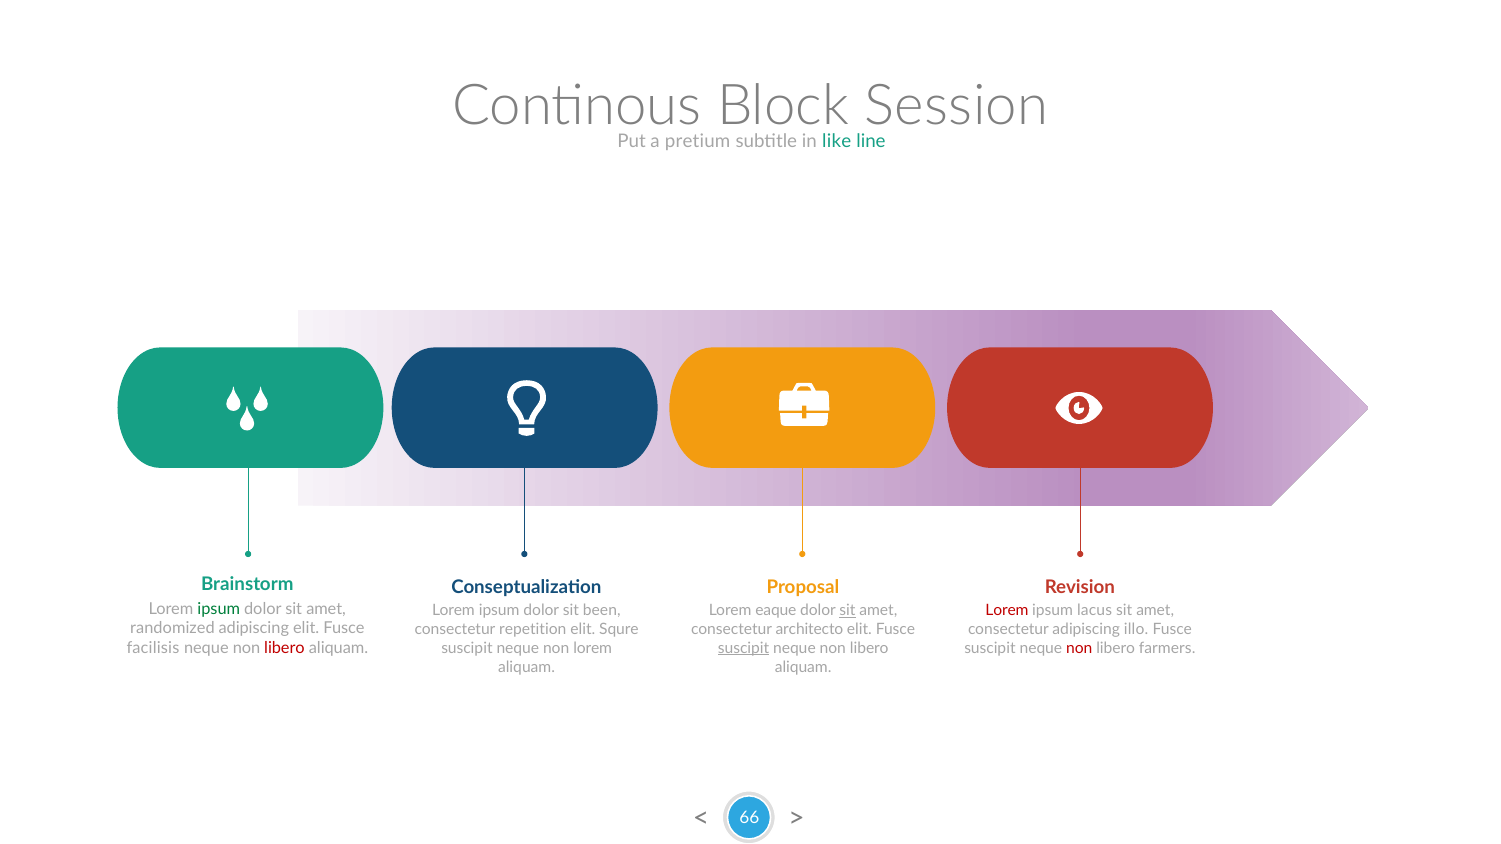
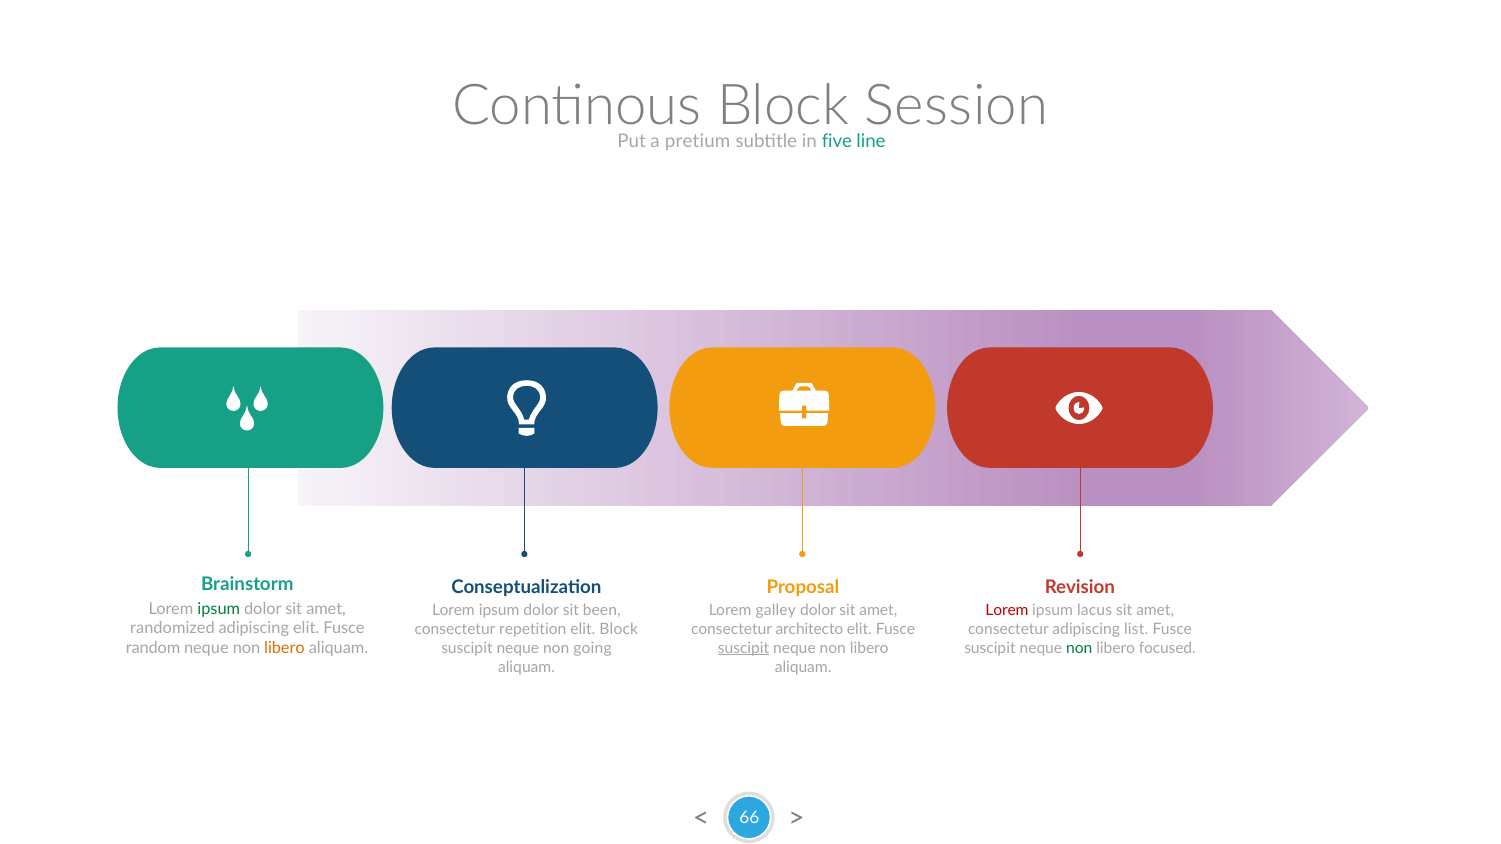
like: like -> five
eaque: eaque -> galley
sit at (847, 611) underline: present -> none
elit Squre: Squre -> Block
illo: illo -> list
facilisis: facilisis -> random
libero at (284, 648) colour: red -> orange
non lorem: lorem -> going
non at (1079, 648) colour: red -> green
farmers: farmers -> focused
